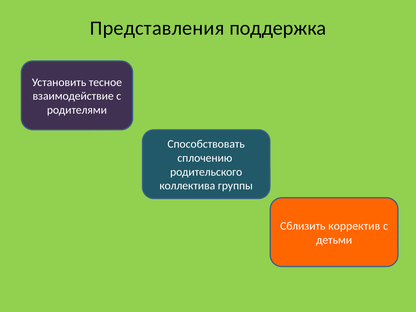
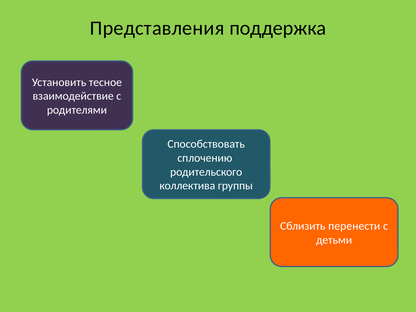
корректив: корректив -> перенести
